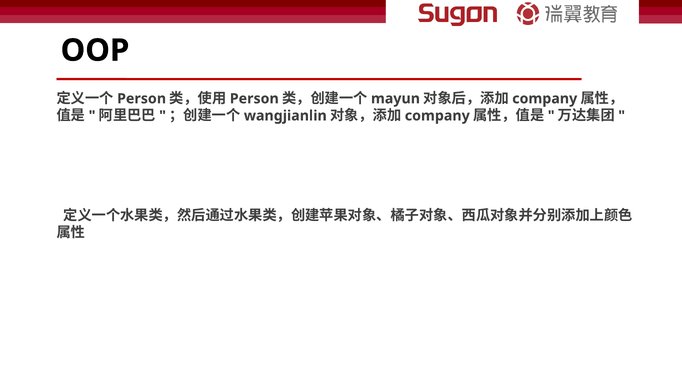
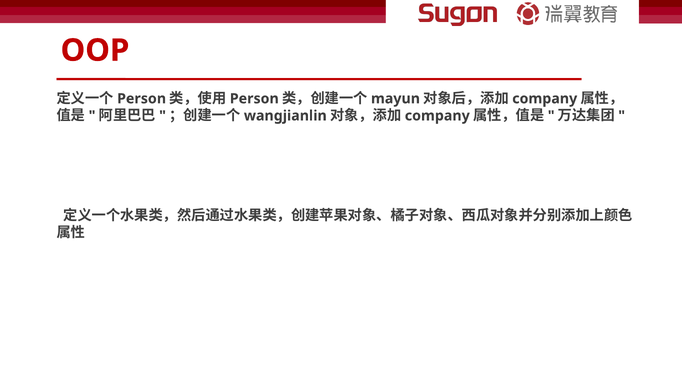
OOP colour: black -> red
